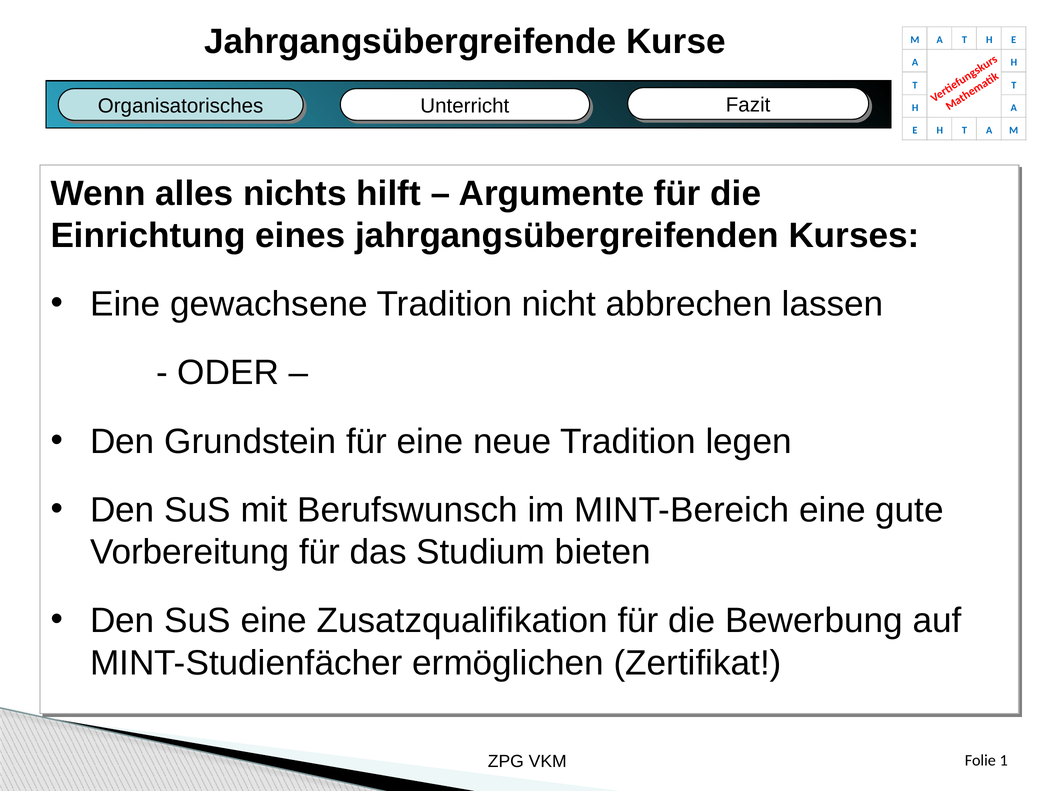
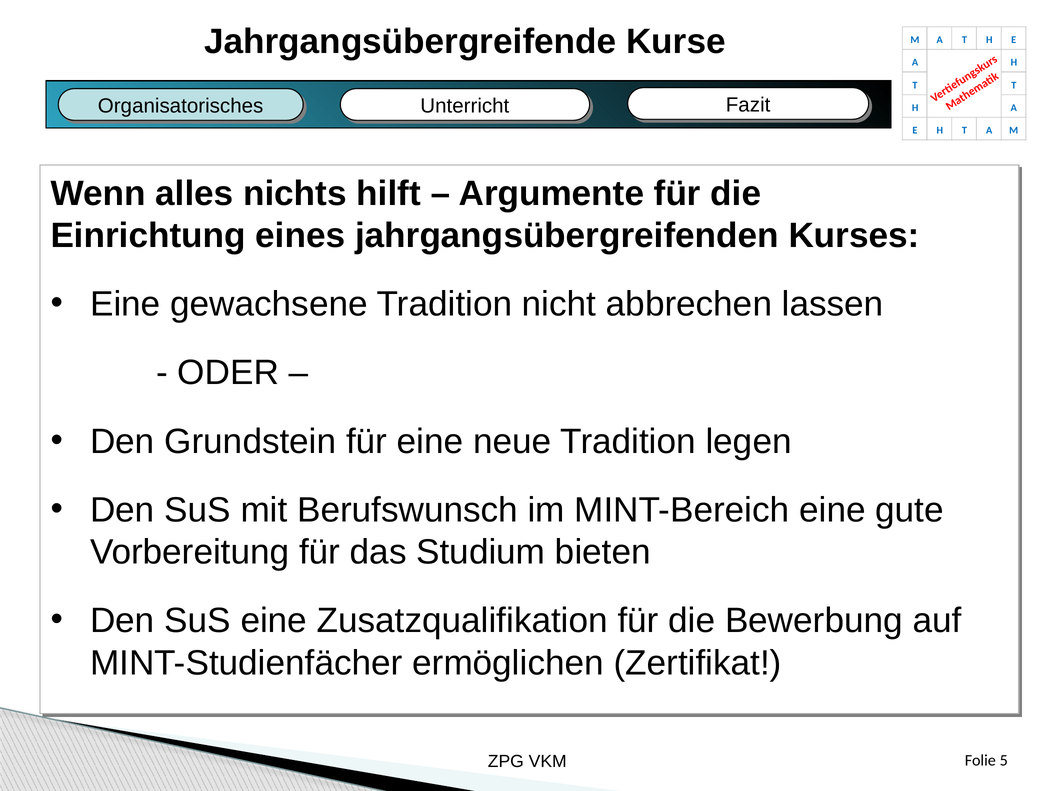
1: 1 -> 5
